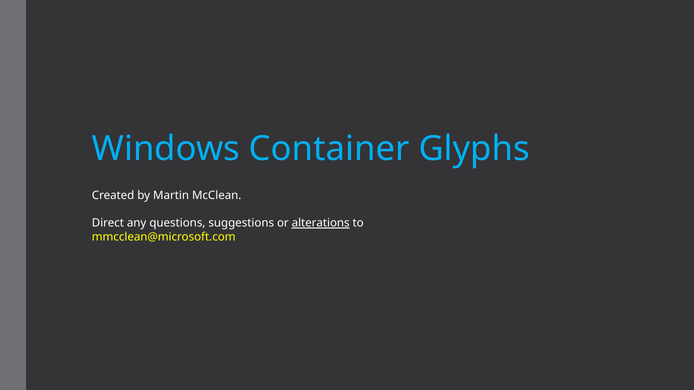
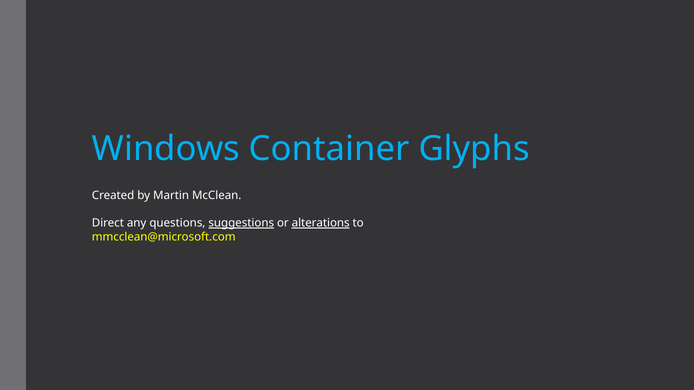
suggestions underline: none -> present
